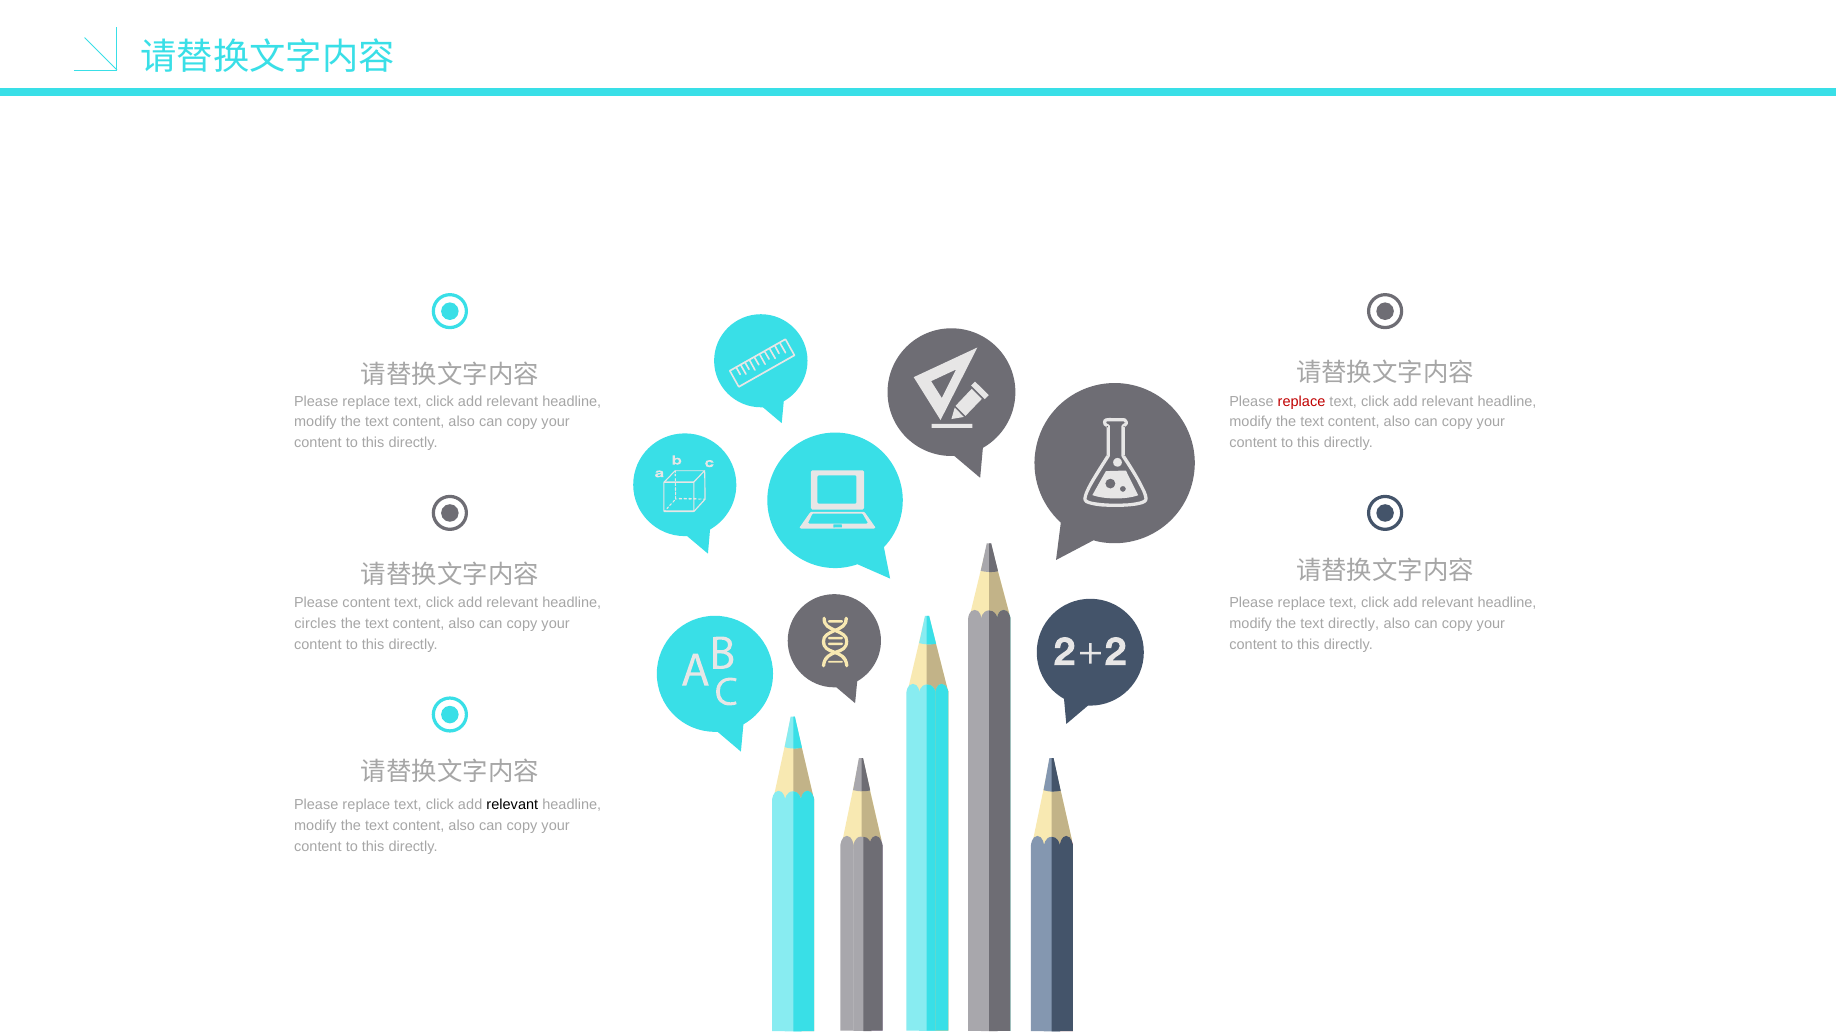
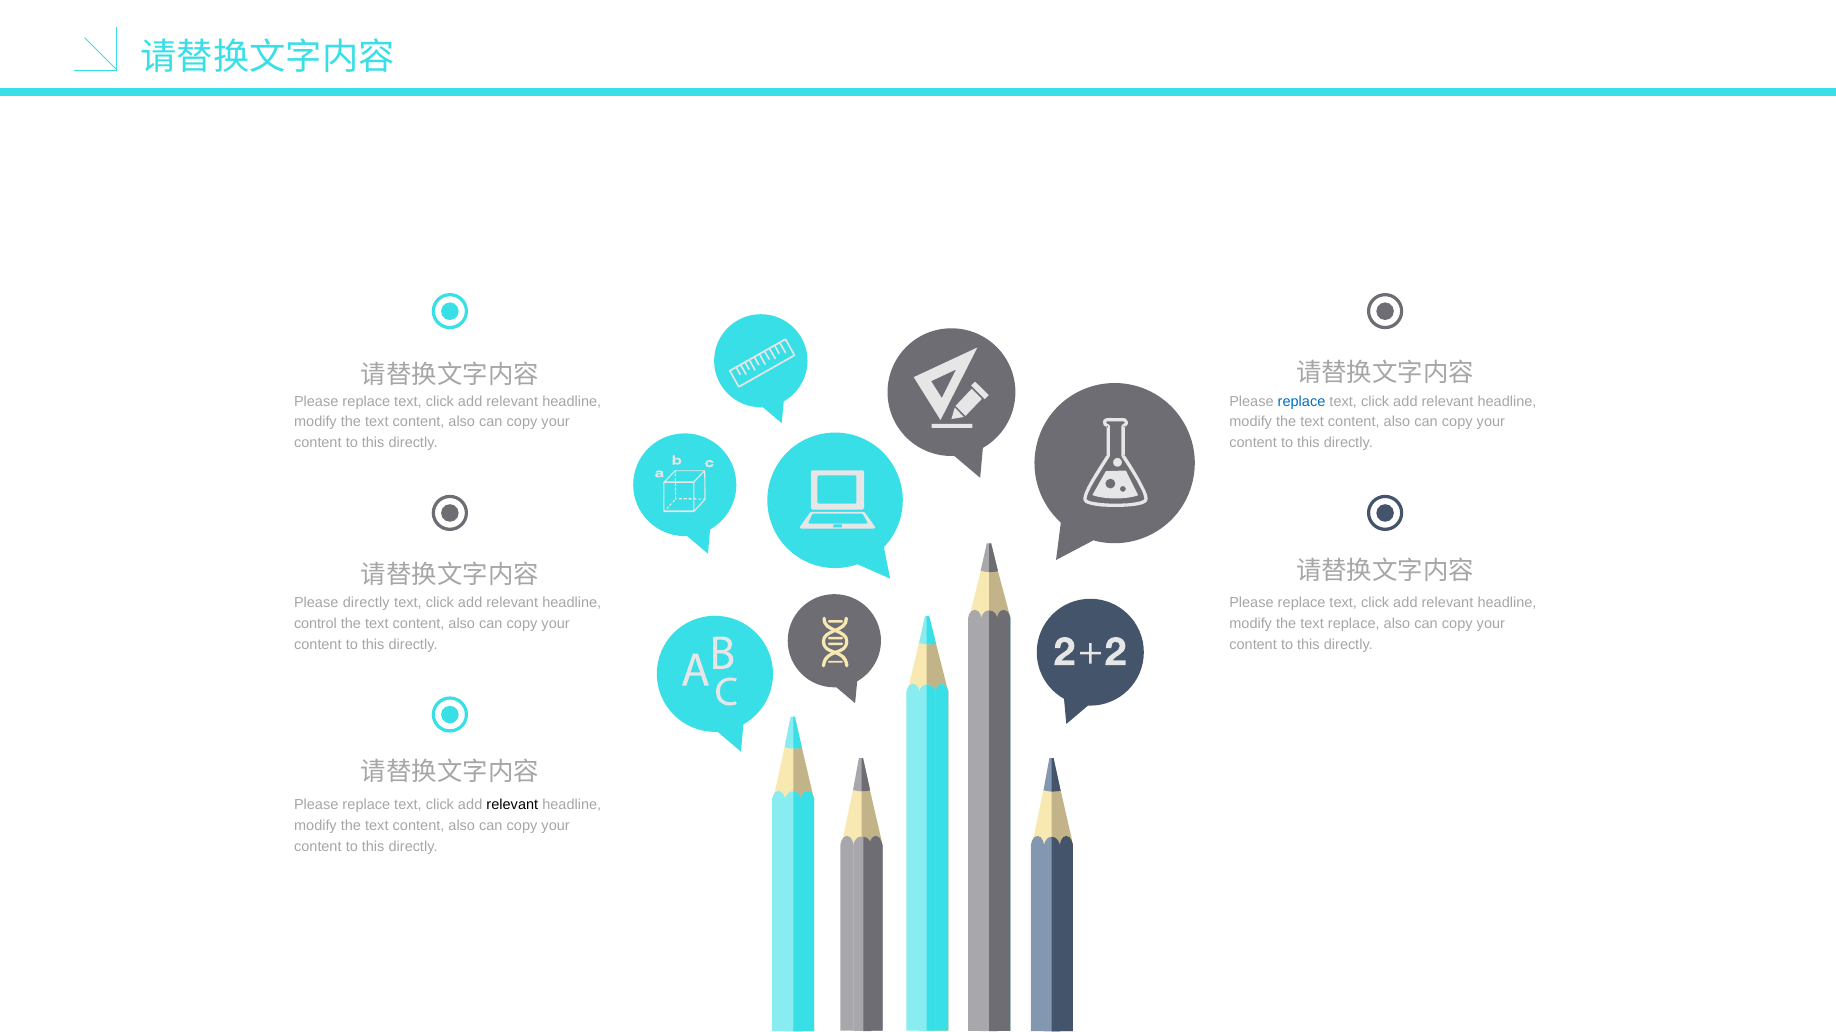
replace at (1302, 402) colour: red -> blue
Please content: content -> directly
circles: circles -> control
text directly: directly -> replace
